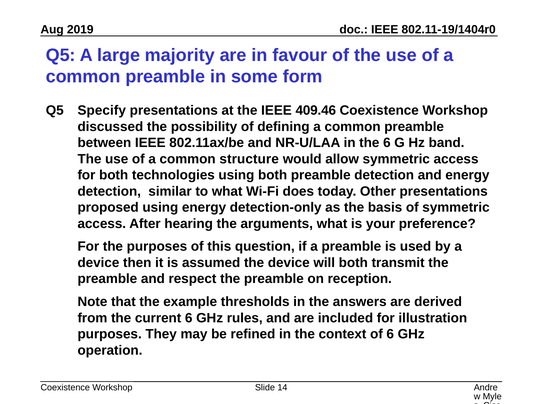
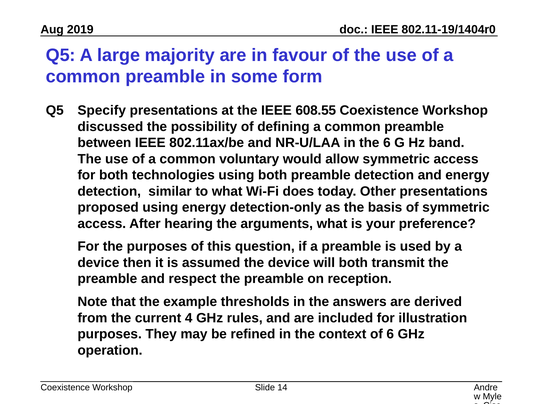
409.46: 409.46 -> 608.55
structure: structure -> voluntary
current 6: 6 -> 4
